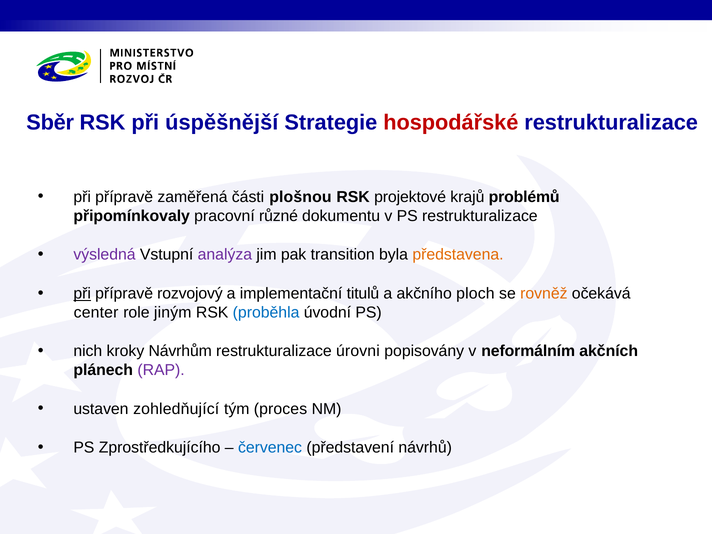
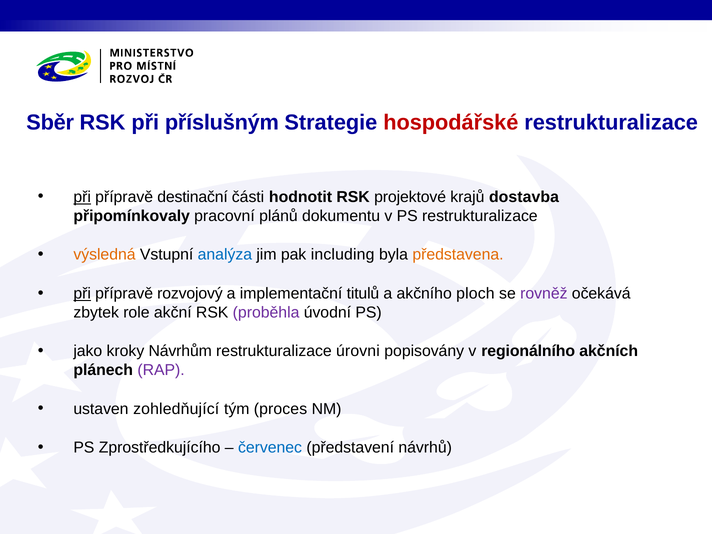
úspěšnější: úspěšnější -> příslušným
při at (82, 197) underline: none -> present
zaměřená: zaměřená -> destinační
plošnou: plošnou -> hodnotit
problémů: problémů -> dostavba
různé: různé -> plánů
výsledná colour: purple -> orange
analýza colour: purple -> blue
transition: transition -> including
rovněž colour: orange -> purple
center: center -> zbytek
jiným: jiným -> akční
proběhla colour: blue -> purple
nich: nich -> jako
neformálním: neformálním -> regionálního
